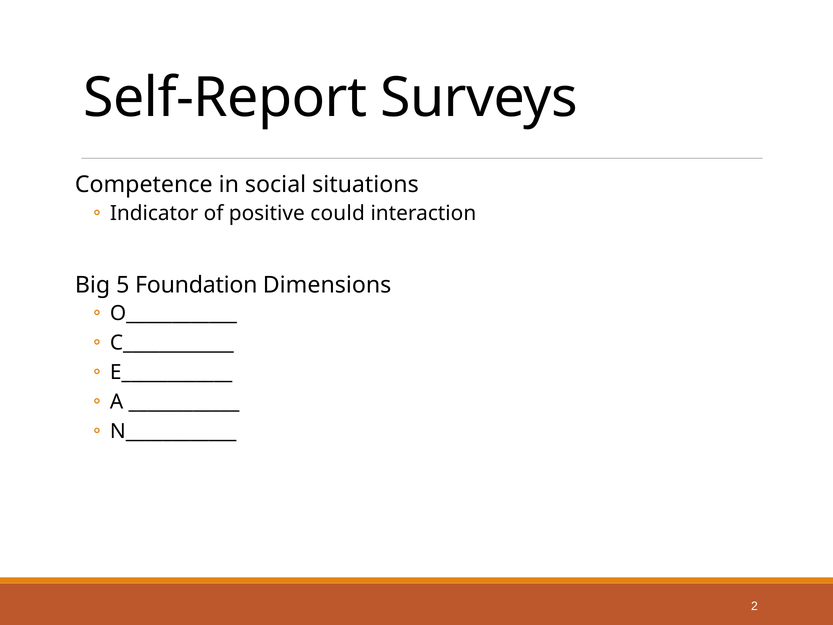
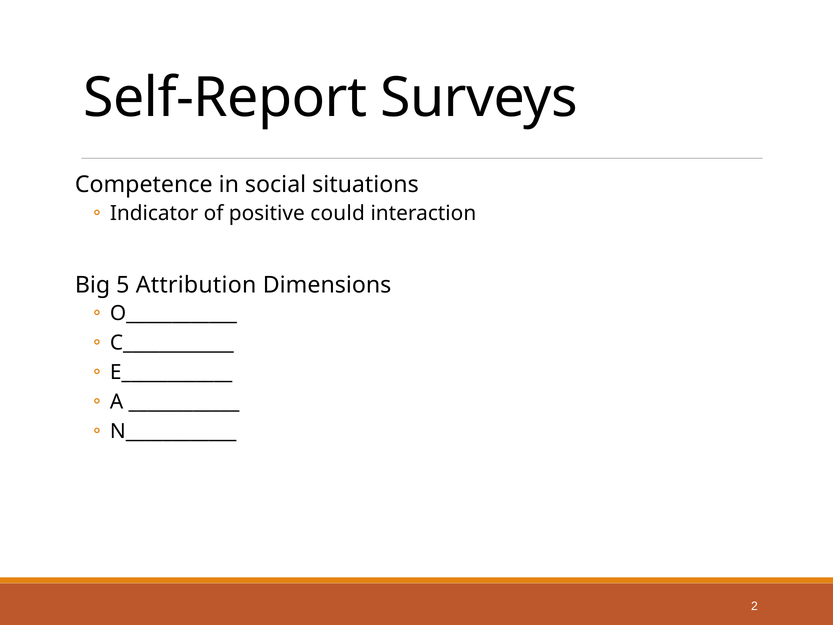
Foundation: Foundation -> Attribution
